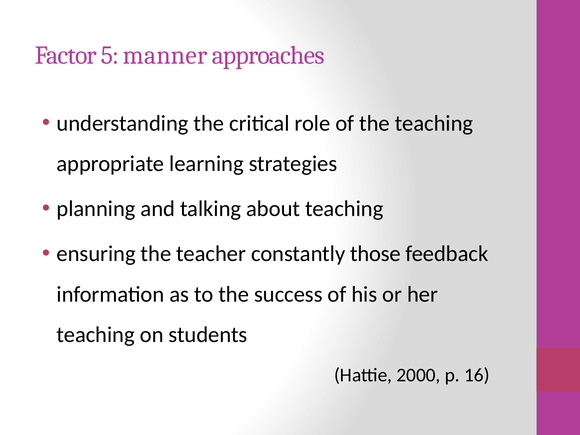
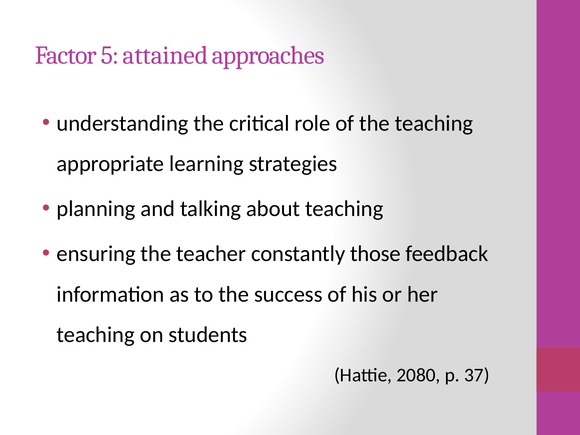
manner: manner -> attained
2000: 2000 -> 2080
16: 16 -> 37
